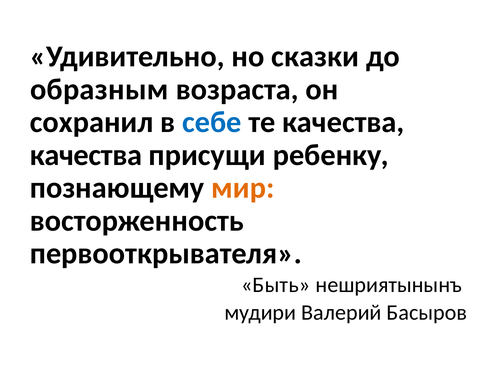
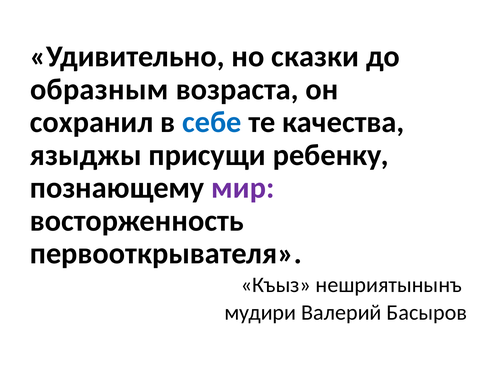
качества at (86, 155): качества -> языджы
мир colour: orange -> purple
Быть: Быть -> Къыз
